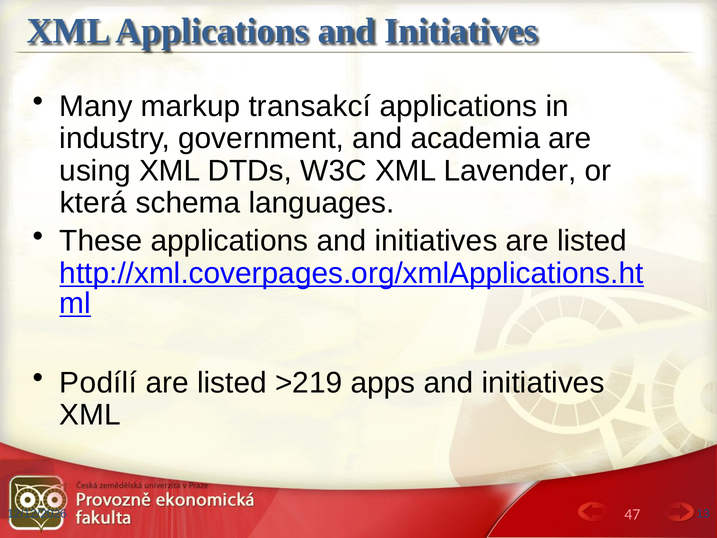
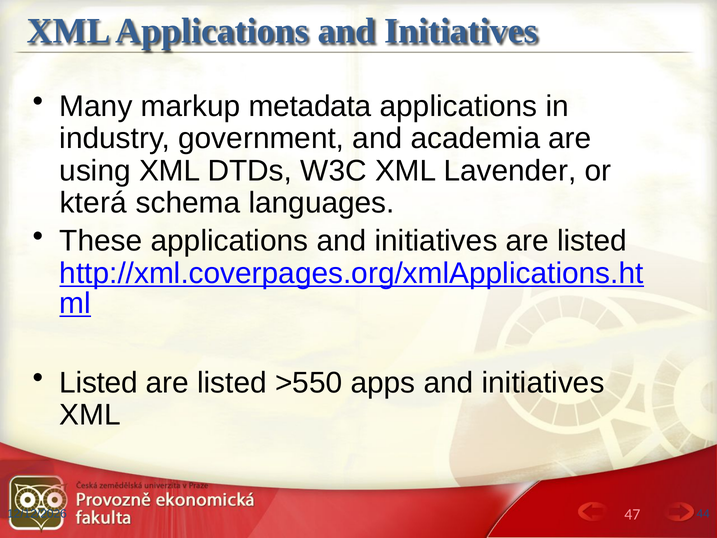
transakcí: transakcí -> metadata
Podílí at (98, 383): Podílí -> Listed
>219: >219 -> >550
13: 13 -> 44
